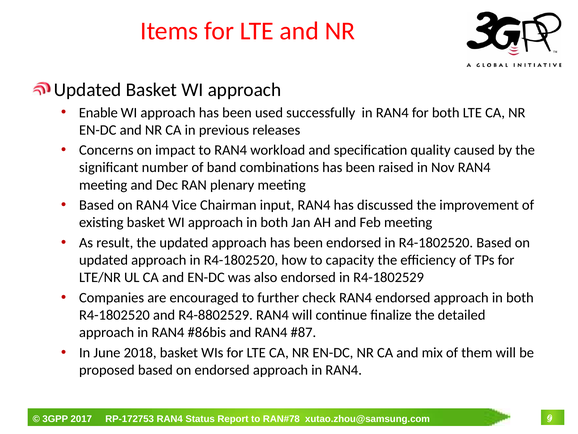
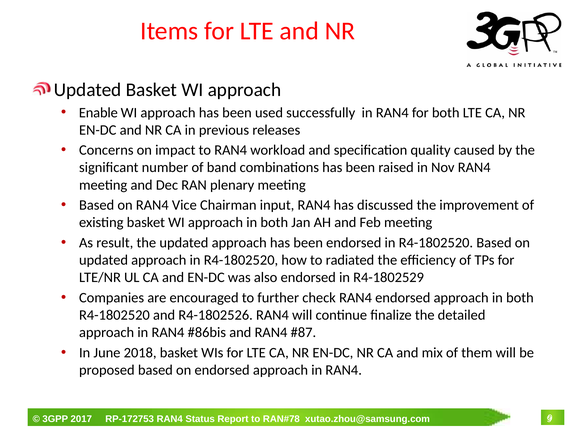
capacity: capacity -> radiated
R4-8802529: R4-8802529 -> R4-1802526
